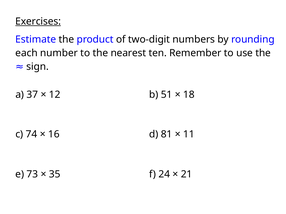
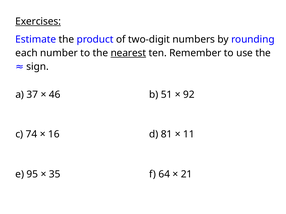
nearest underline: none -> present
12: 12 -> 46
18: 18 -> 92
73: 73 -> 95
24: 24 -> 64
